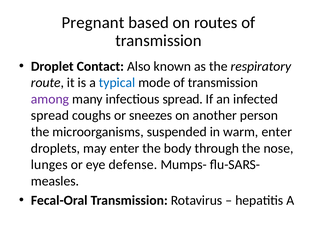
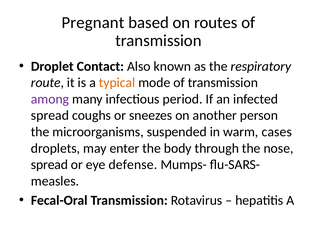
typical colour: blue -> orange
infectious spread: spread -> period
warm enter: enter -> cases
lunges at (49, 165): lunges -> spread
